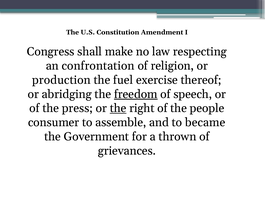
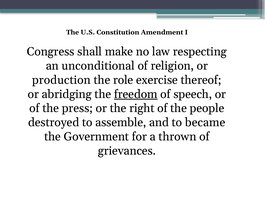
confrontation: confrontation -> unconditional
fuel: fuel -> role
the at (118, 108) underline: present -> none
consumer: consumer -> destroyed
